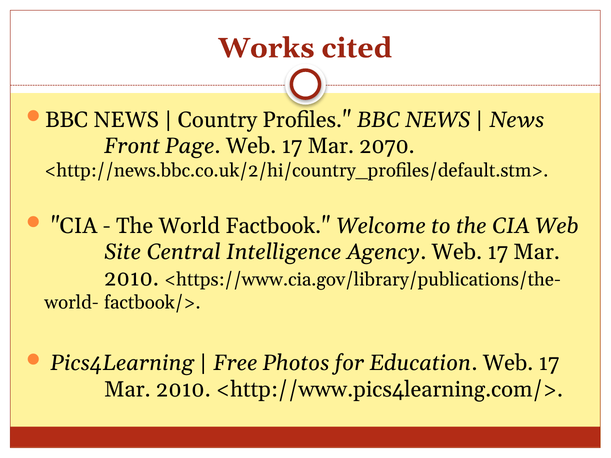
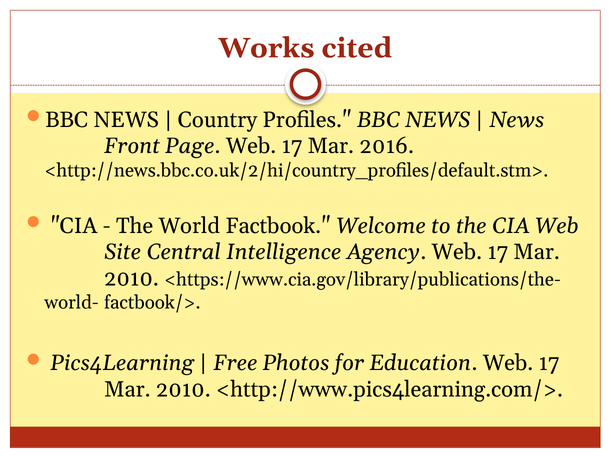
2070: 2070 -> 2016
